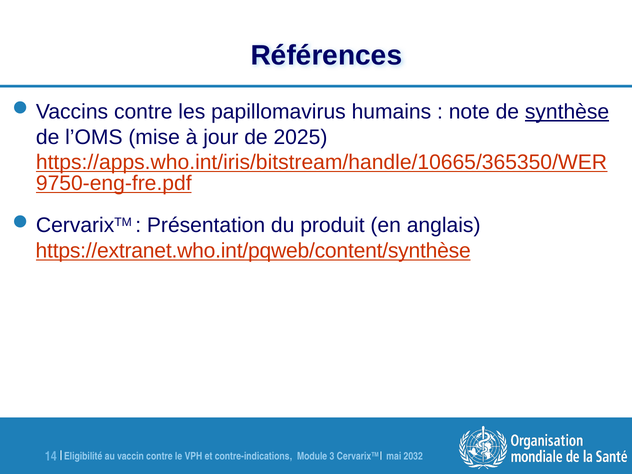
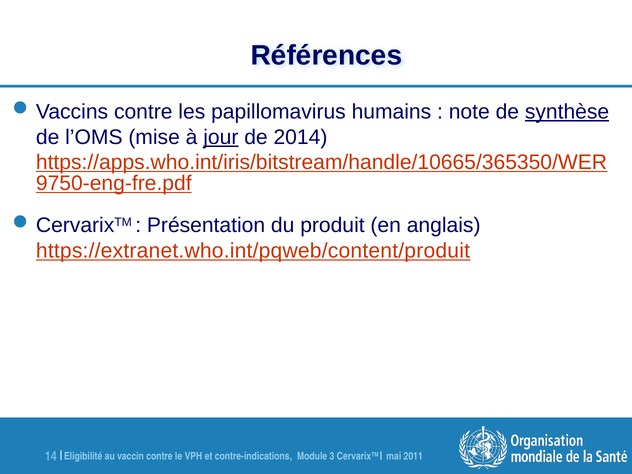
jour underline: none -> present
2025: 2025 -> 2014
https://extranet.who.int/pqweb/content/synthèse: https://extranet.who.int/pqweb/content/synthèse -> https://extranet.who.int/pqweb/content/produit
2032: 2032 -> 2011
